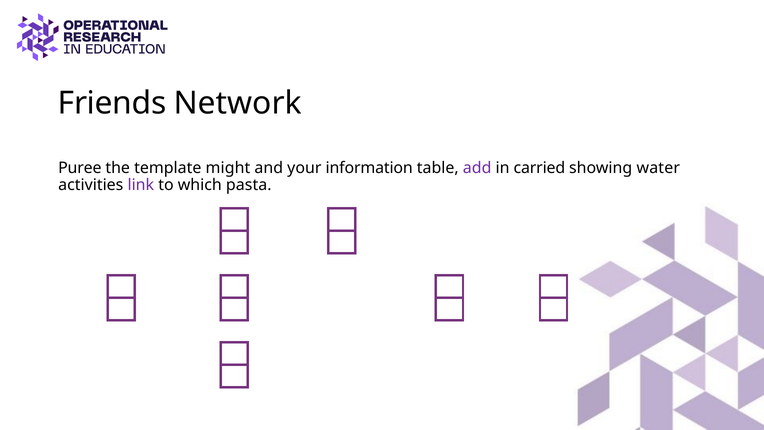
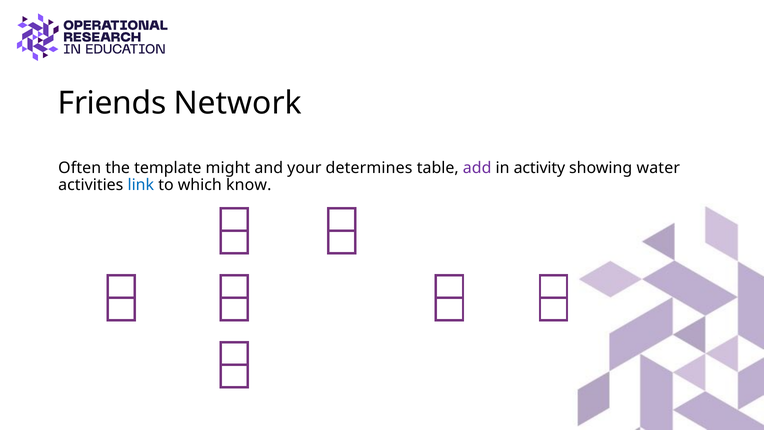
Puree: Puree -> Often
information: information -> determines
carried: carried -> activity
link colour: purple -> blue
pasta: pasta -> know
